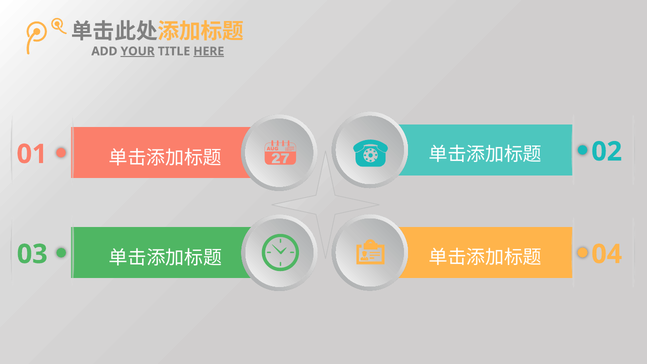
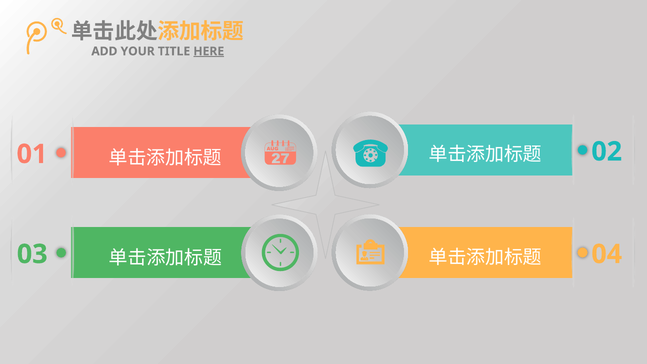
YOUR underline: present -> none
